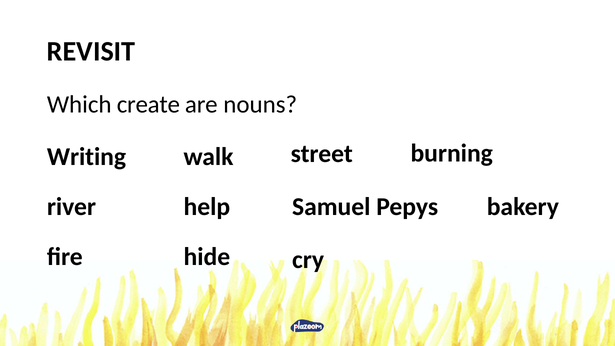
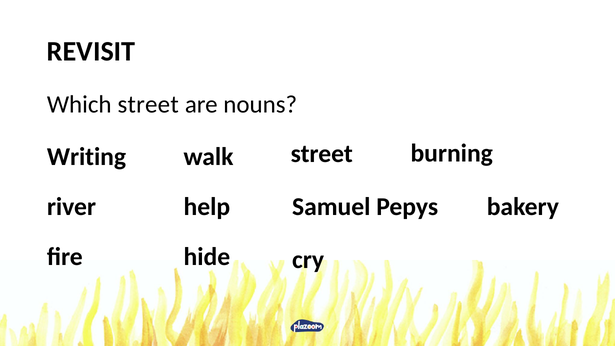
Which create: create -> street
